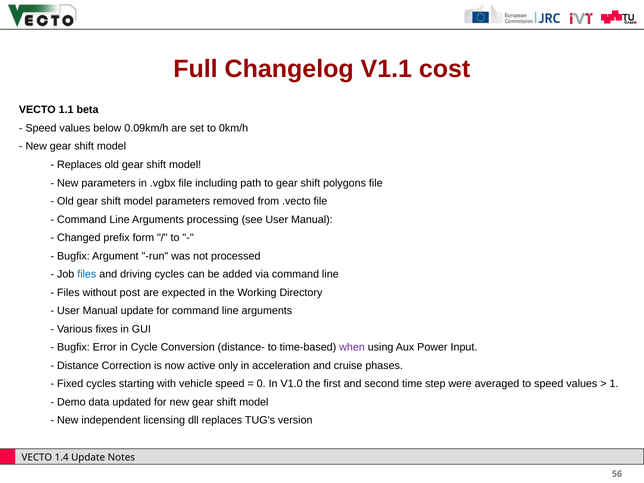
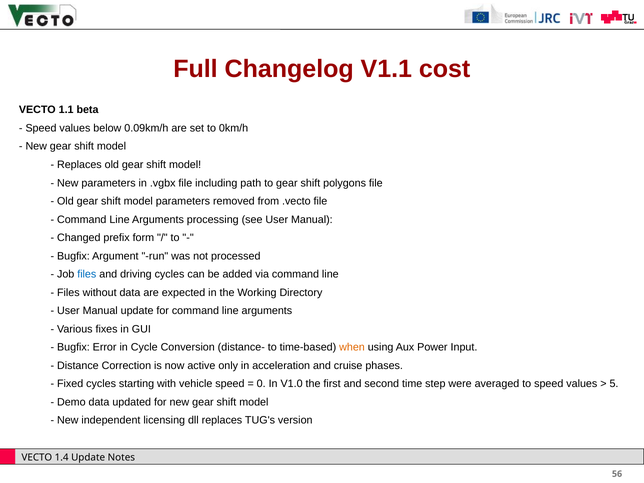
without post: post -> data
when colour: purple -> orange
1: 1 -> 5
